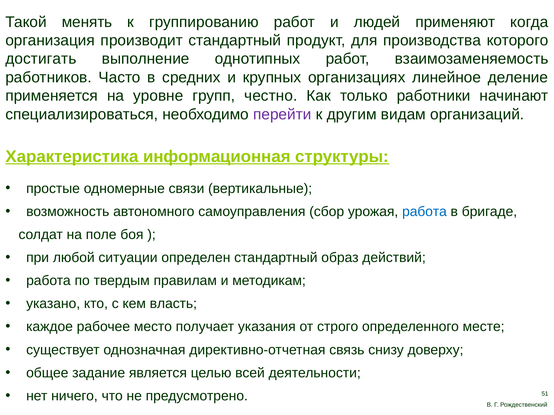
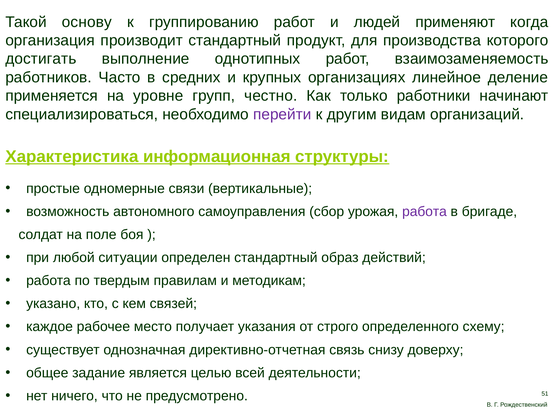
менять: менять -> основу
работа at (424, 212) colour: blue -> purple
власть: власть -> связей
месте: месте -> схему
